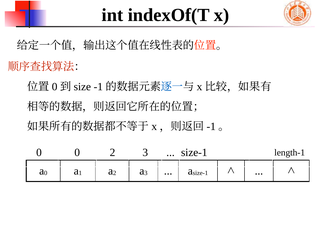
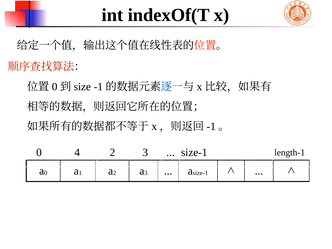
0 0: 0 -> 4
